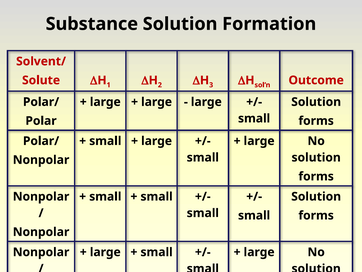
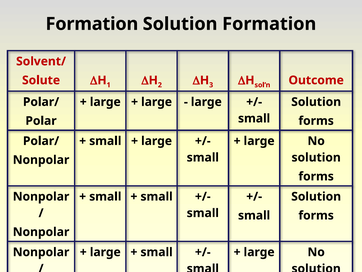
Substance at (92, 24): Substance -> Formation
